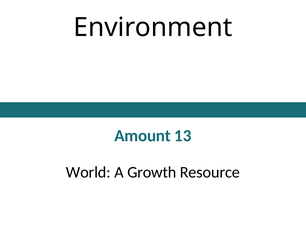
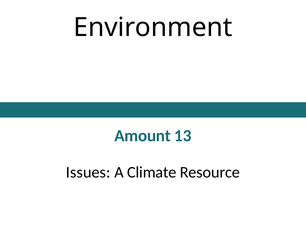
World: World -> Issues
Growth: Growth -> Climate
